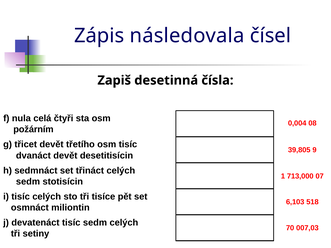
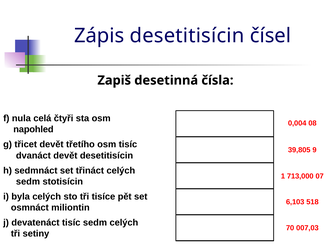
Zápis následovala: následovala -> desetitisícin
požárním: požárním -> napohled
i tisíc: tisíc -> byla
